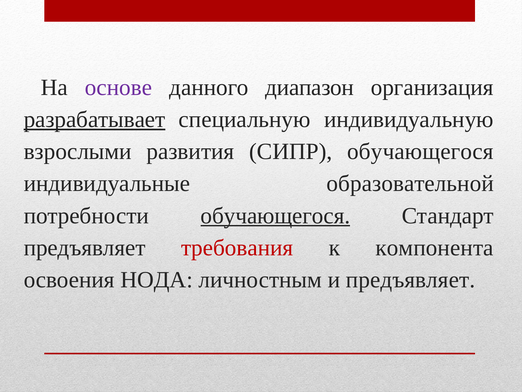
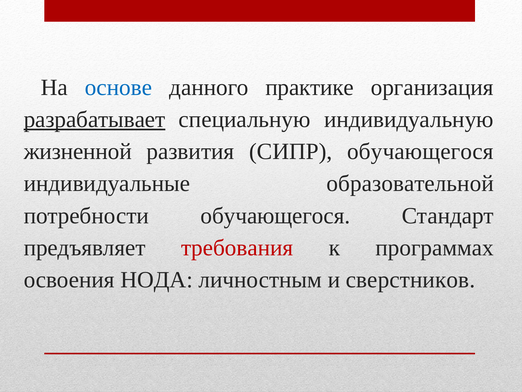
основе colour: purple -> blue
диапазон: диапазон -> практике
взрослыми: взрослыми -> жизненной
обучающегося at (275, 215) underline: present -> none
компонента: компонента -> программах
и предъявляет: предъявляет -> сверстников
